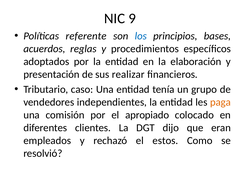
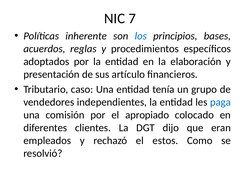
9: 9 -> 7
referente: referente -> inherente
realizar: realizar -> artículo
paga colour: orange -> blue
